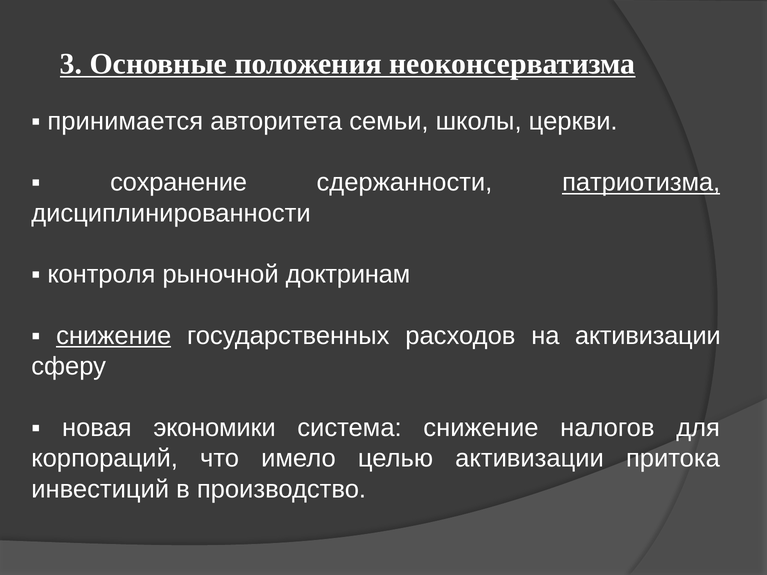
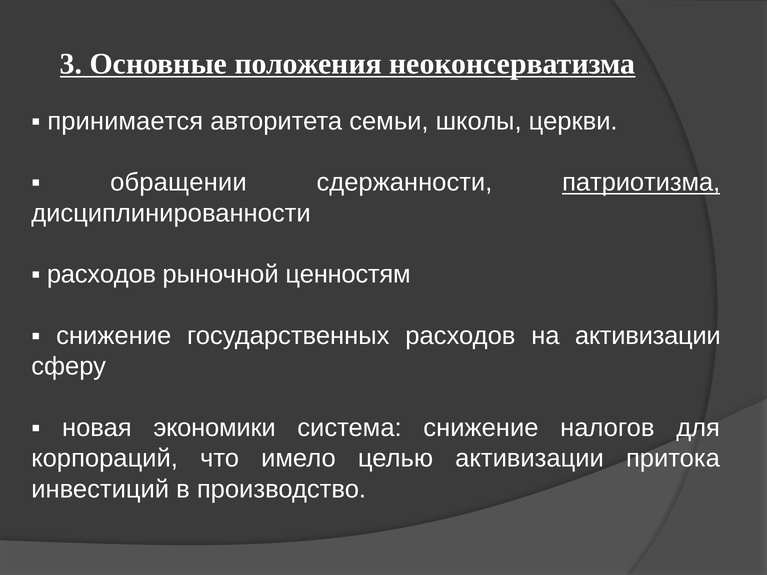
сохранение: сохранение -> обращении
контроля at (101, 275): контроля -> расходов
доктринам: доктринам -> ценностям
снижение at (114, 336) underline: present -> none
